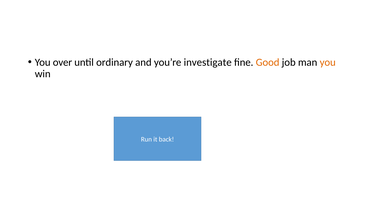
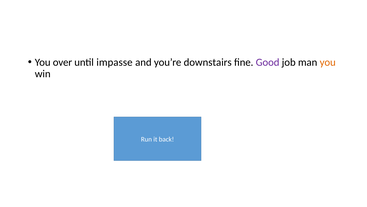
ordinary: ordinary -> impasse
investigate: investigate -> downstairs
Good colour: orange -> purple
